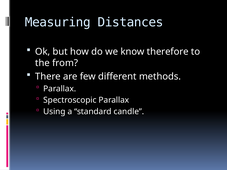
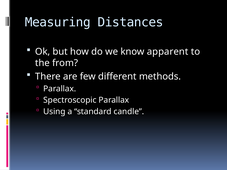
therefore: therefore -> apparent
